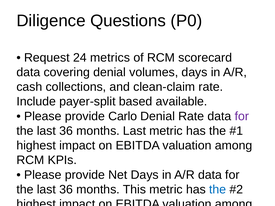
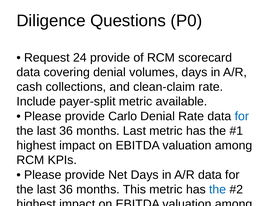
24 metrics: metrics -> provide
payer-split based: based -> metric
for at (242, 116) colour: purple -> blue
